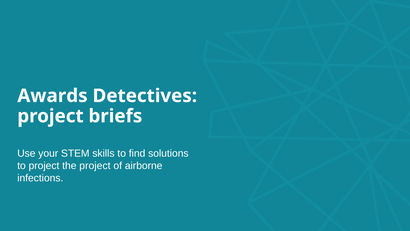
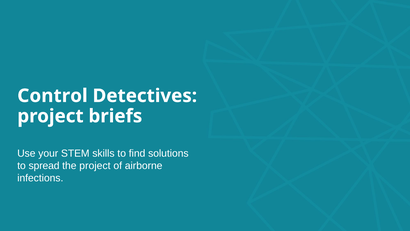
Awards: Awards -> Control
to project: project -> spread
